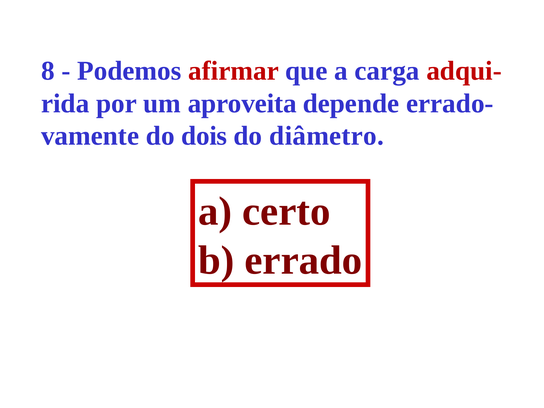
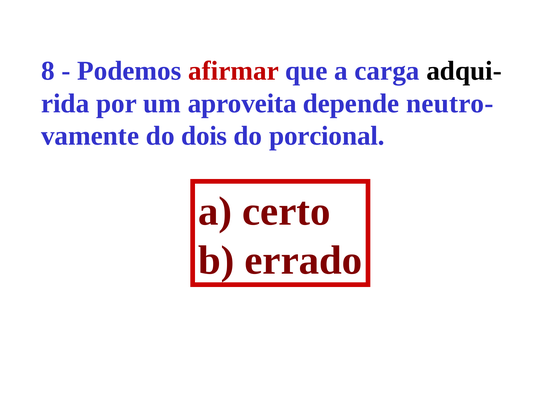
adqui- colour: red -> black
errado-: errado- -> neutro-
diâmetro: diâmetro -> porcional
